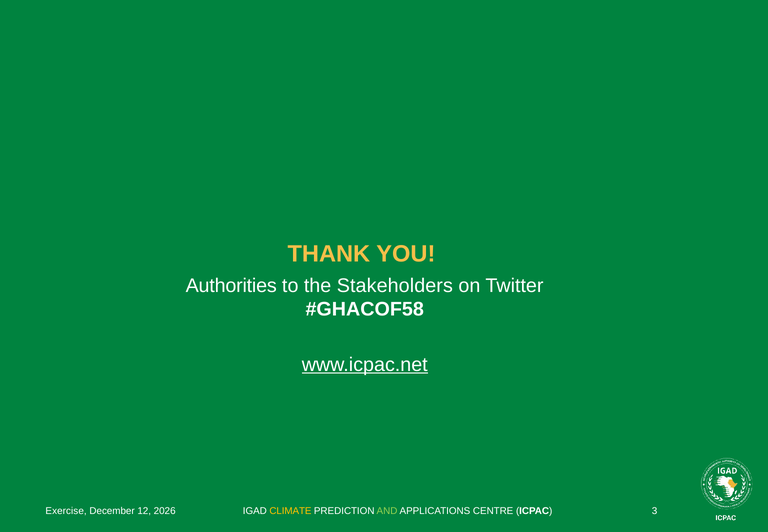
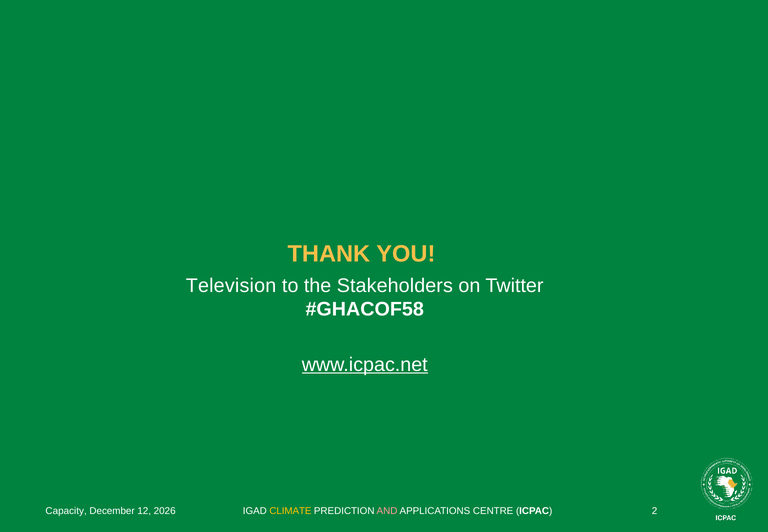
Authorities: Authorities -> Television
Exercise: Exercise -> Capacity
AND colour: light green -> pink
3: 3 -> 2
